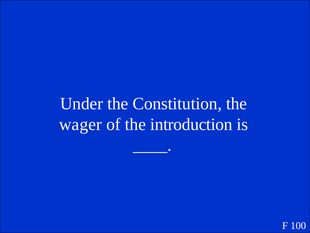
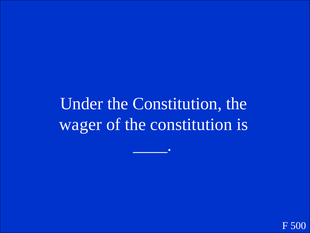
of the introduction: introduction -> constitution
100: 100 -> 500
